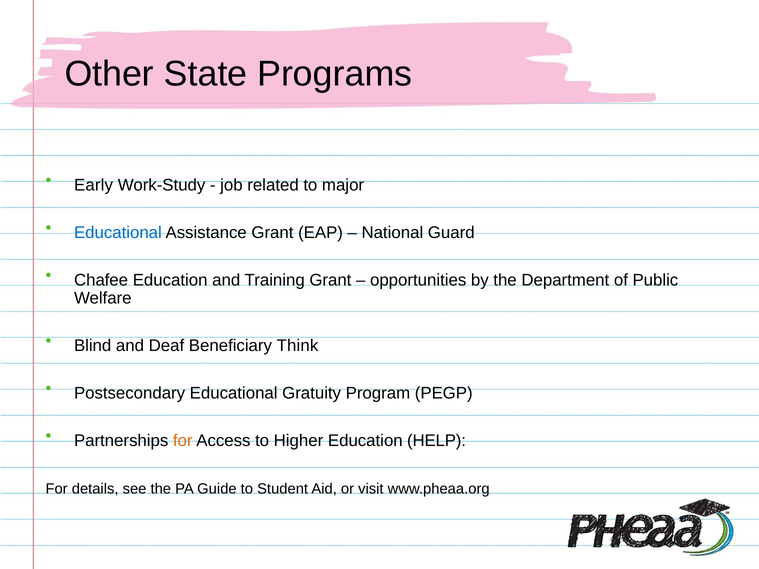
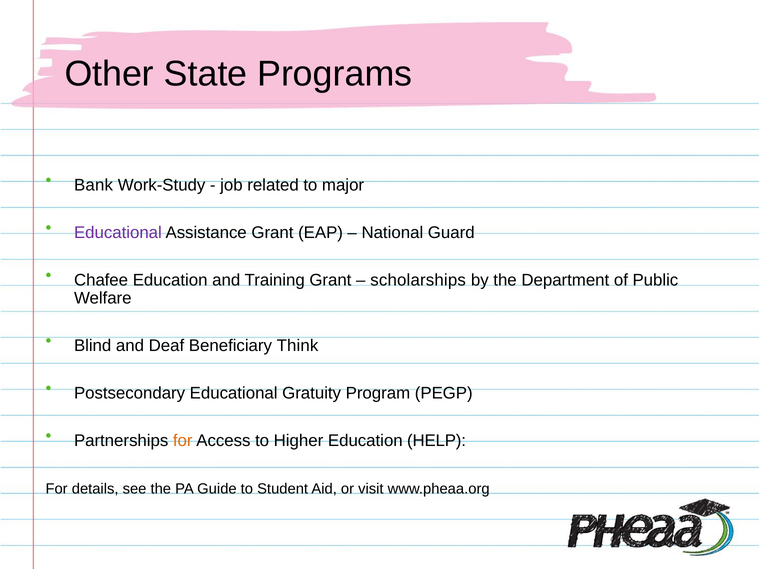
Early: Early -> Bank
Educational at (118, 233) colour: blue -> purple
opportunities: opportunities -> scholarships
